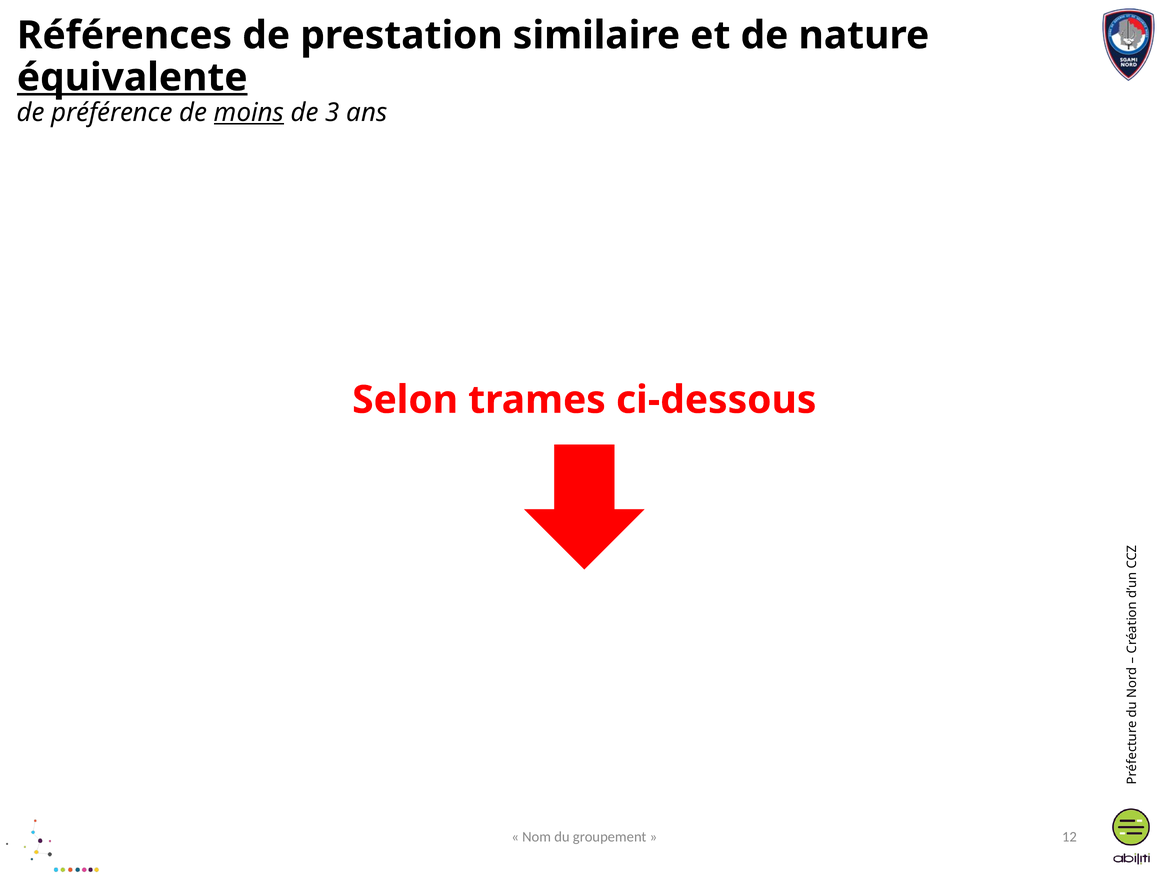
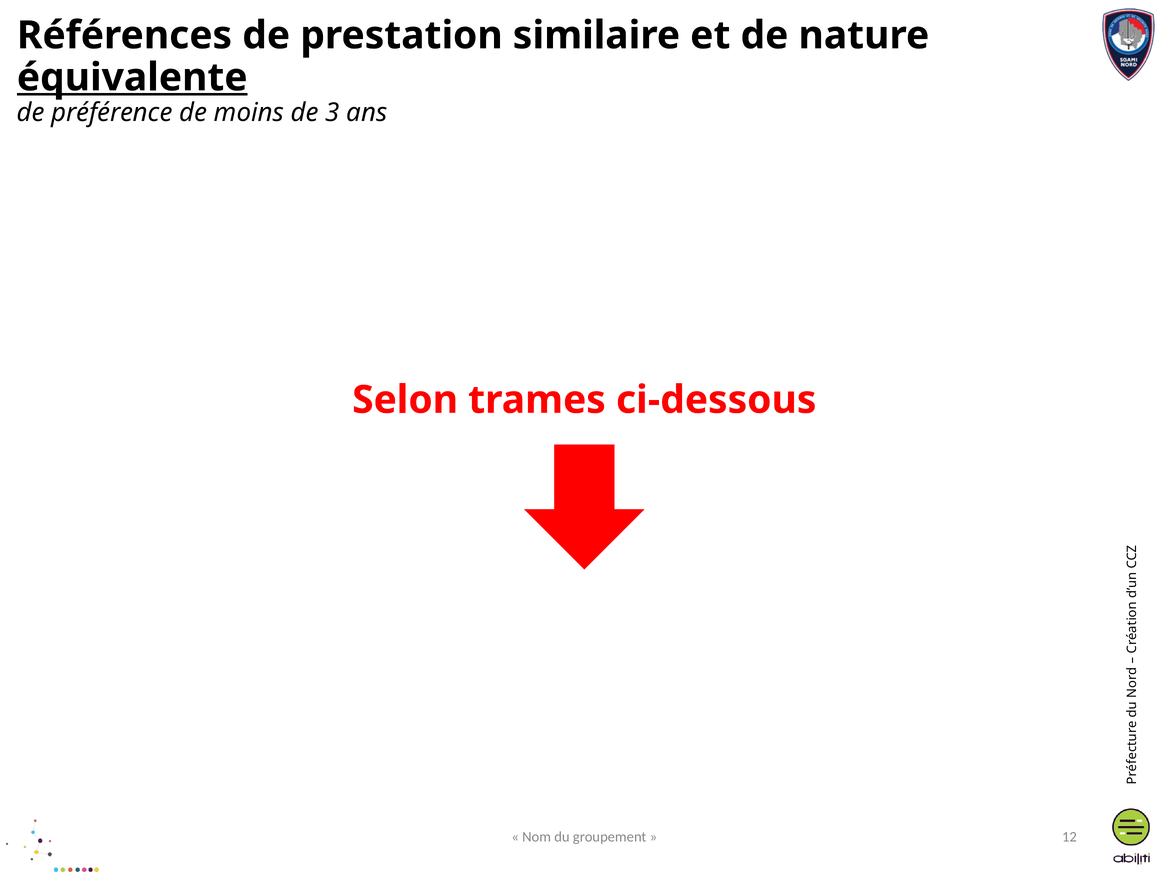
moins underline: present -> none
